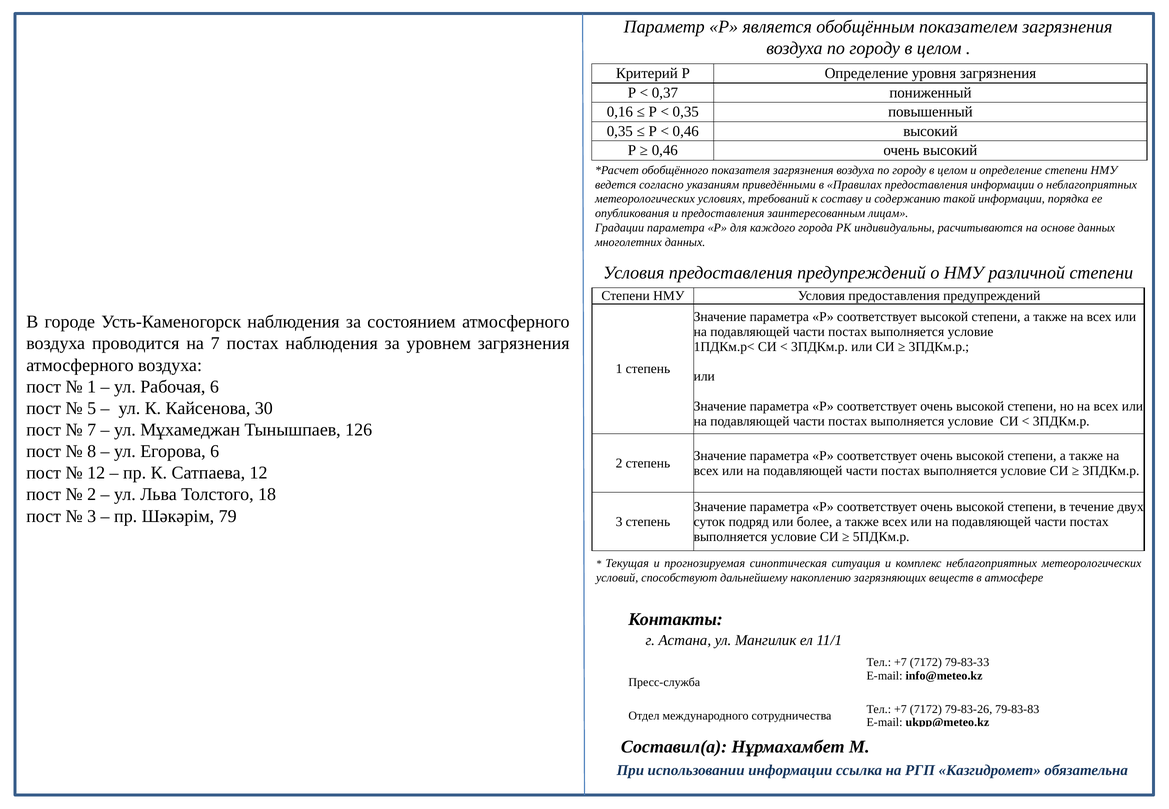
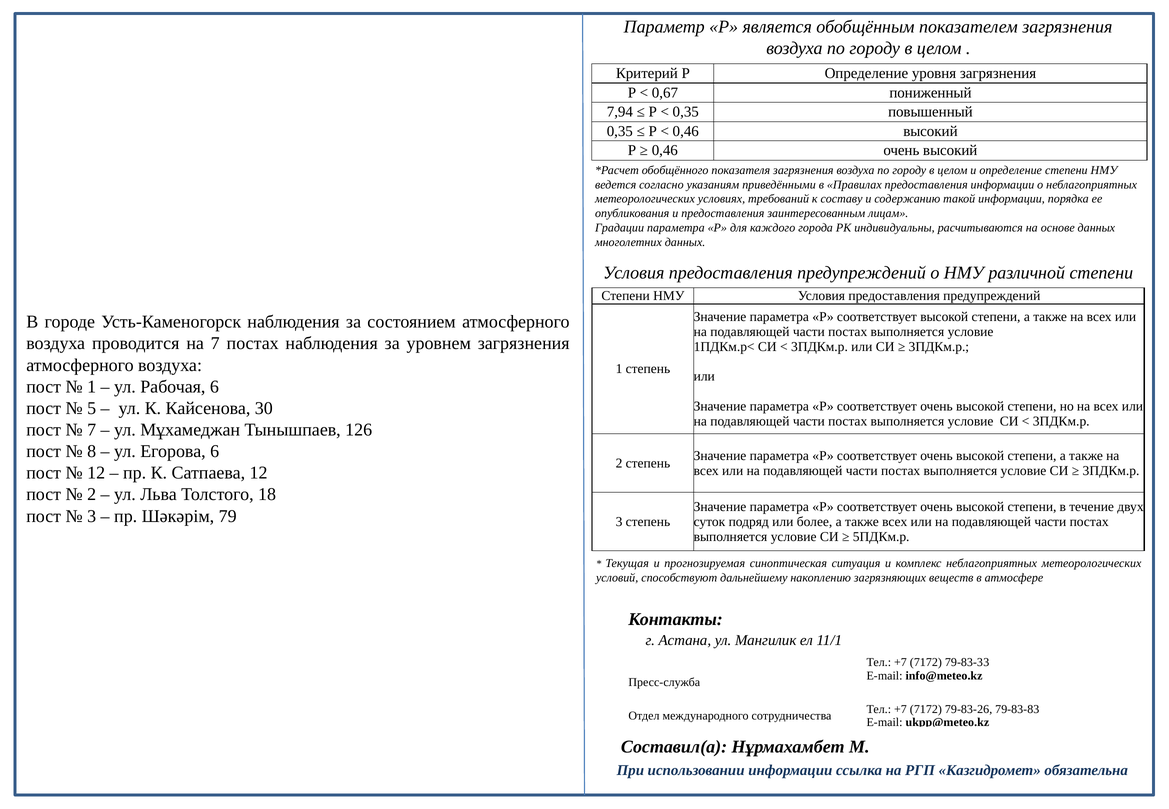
0,37: 0,37 -> 0,67
0,16: 0,16 -> 7,94
